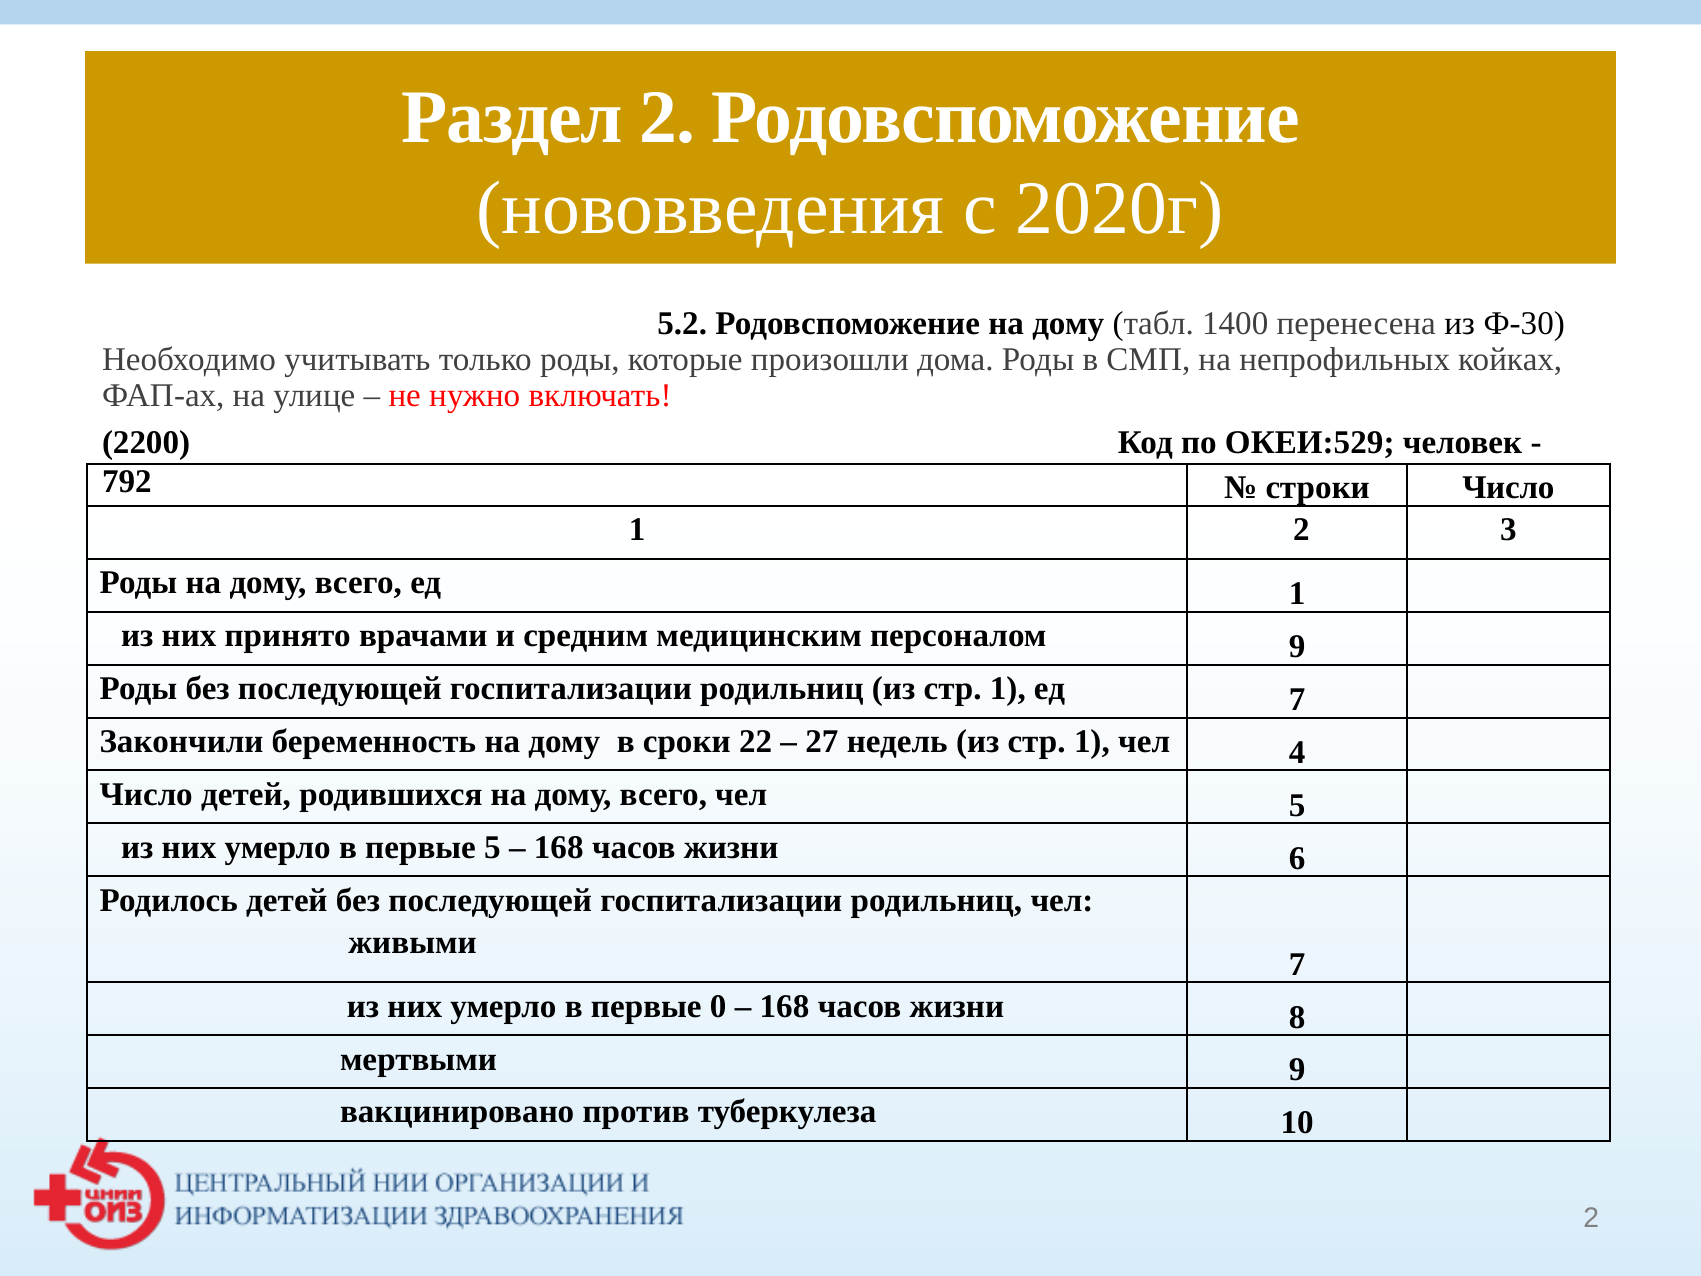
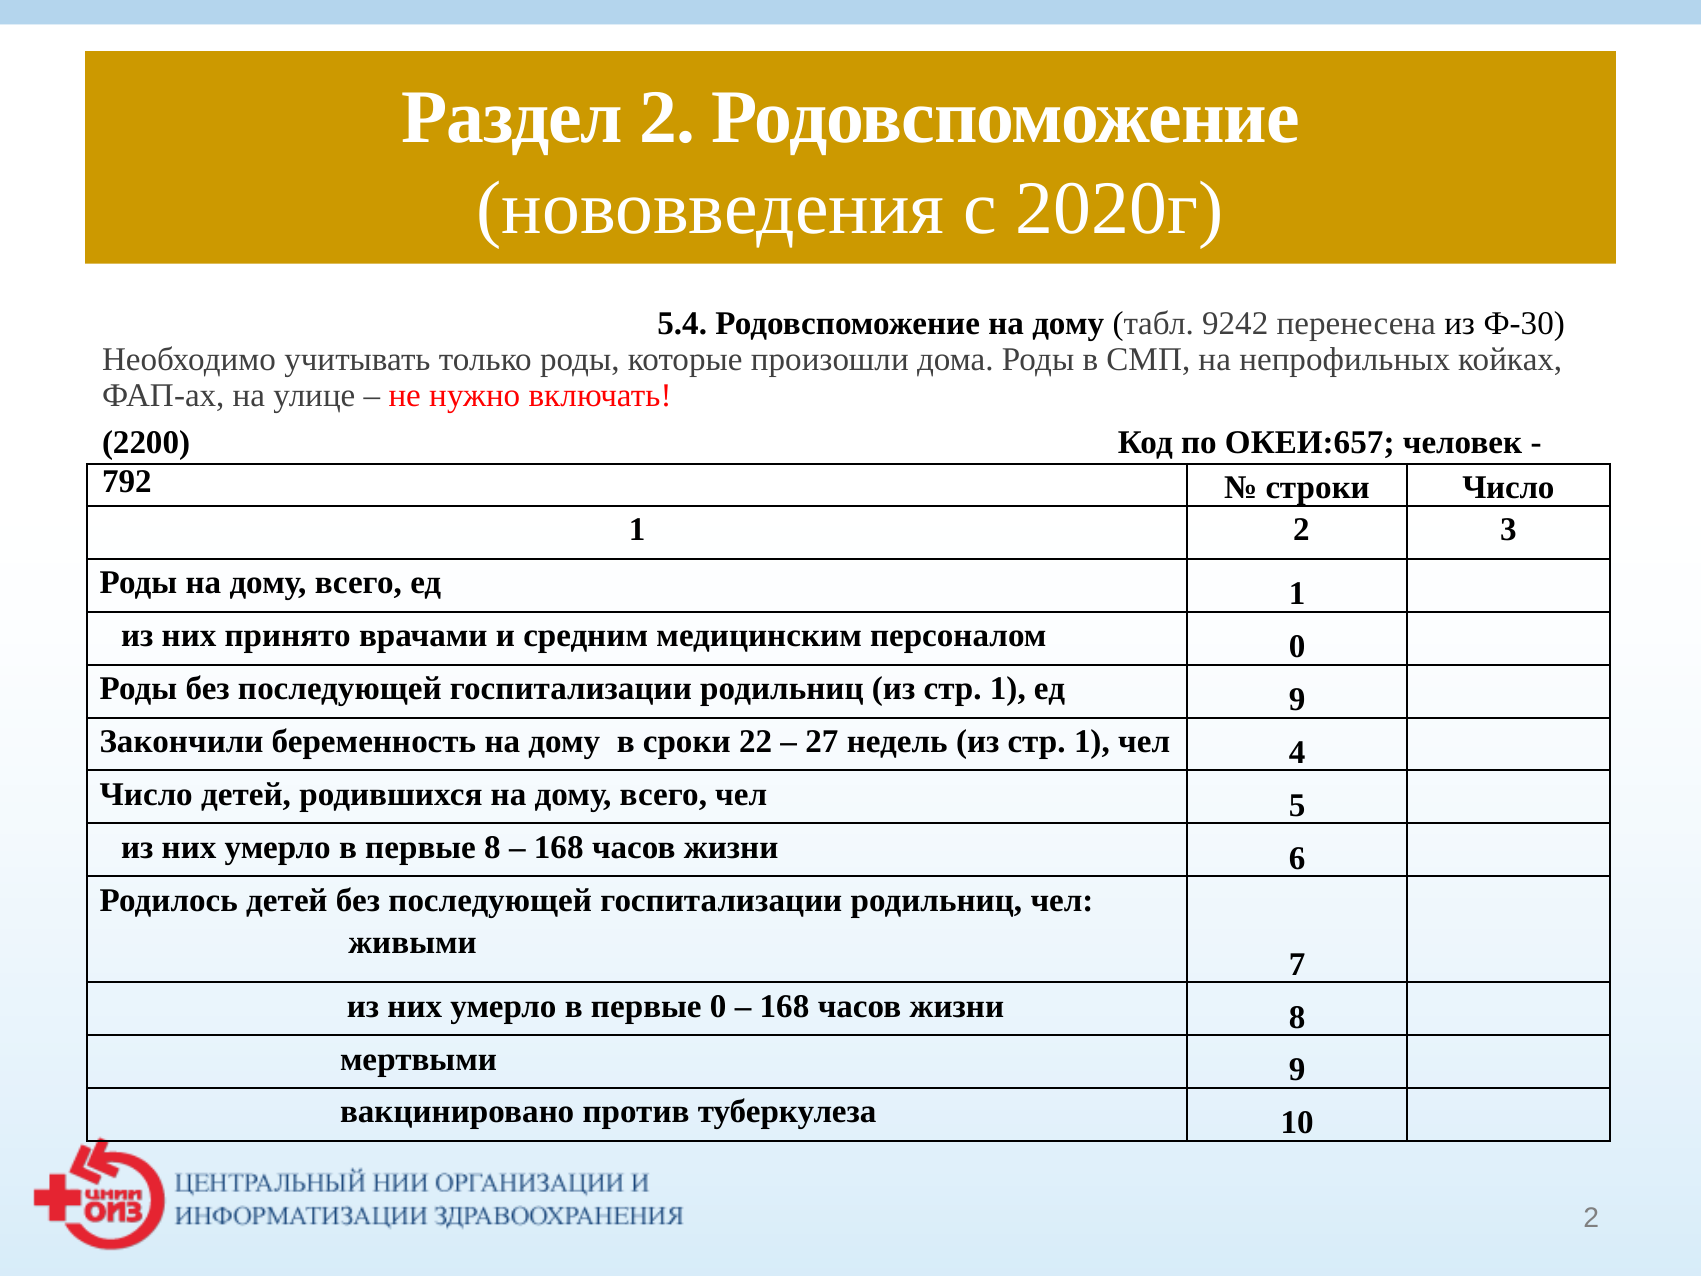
5.2: 5.2 -> 5.4
1400: 1400 -> 9242
ОКЕИ:529: ОКЕИ:529 -> ОКЕИ:657
персоналом 9: 9 -> 0
ед 7: 7 -> 9
первые 5: 5 -> 8
